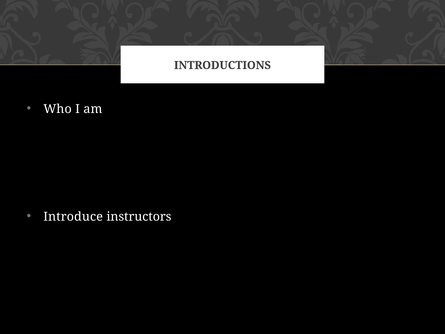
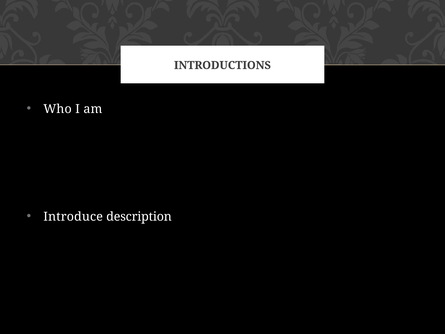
instructors: instructors -> description
